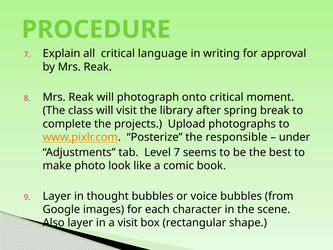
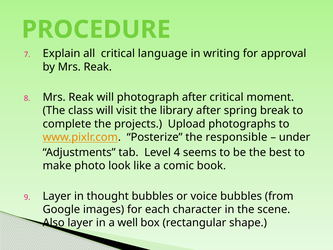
photograph onto: onto -> after
Level 7: 7 -> 4
a visit: visit -> well
